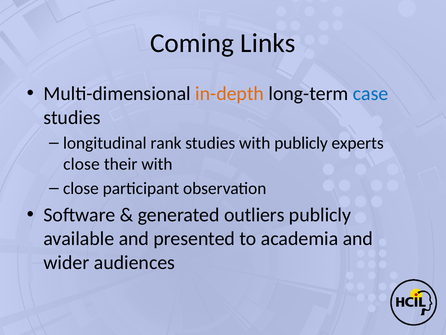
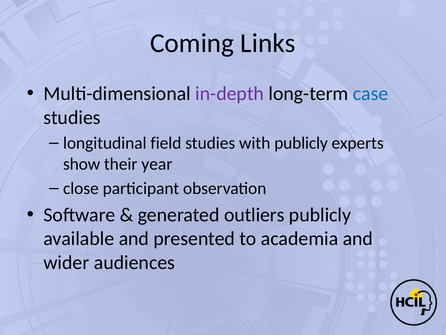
in-depth colour: orange -> purple
rank: rank -> field
close at (81, 164): close -> show
their with: with -> year
